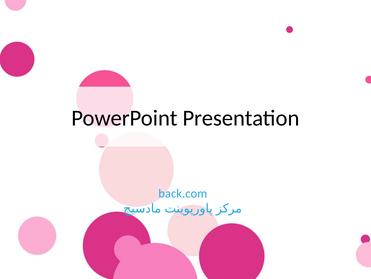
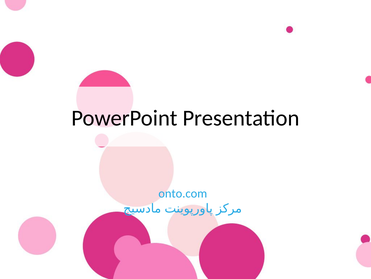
back.com: back.com -> onto.com
